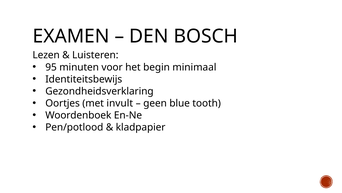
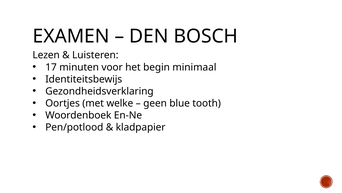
95: 95 -> 17
invult: invult -> welke
